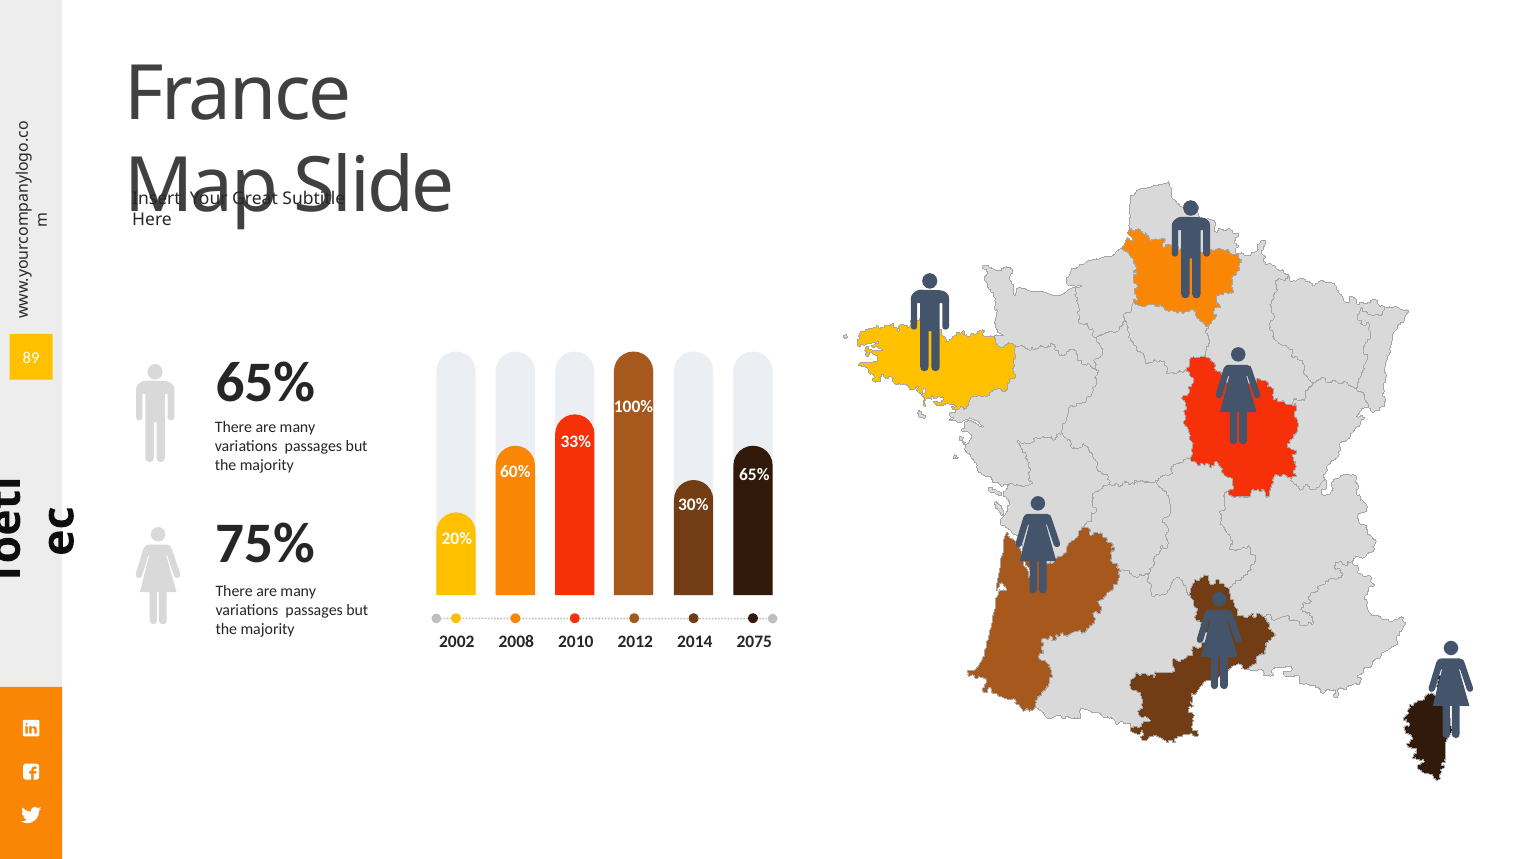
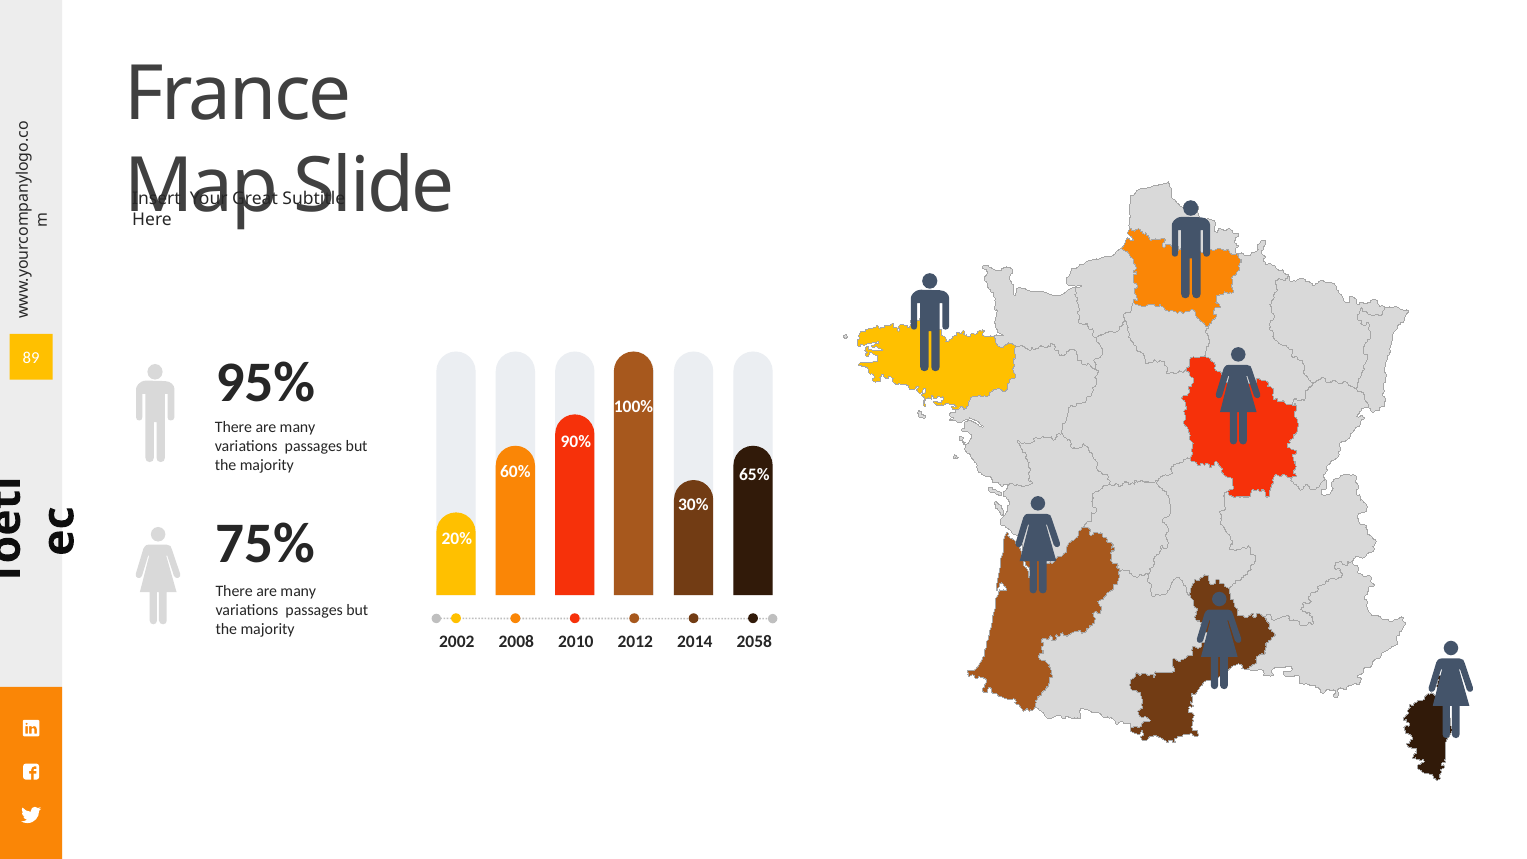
65% at (265, 382): 65% -> 95%
33%: 33% -> 90%
2075: 2075 -> 2058
